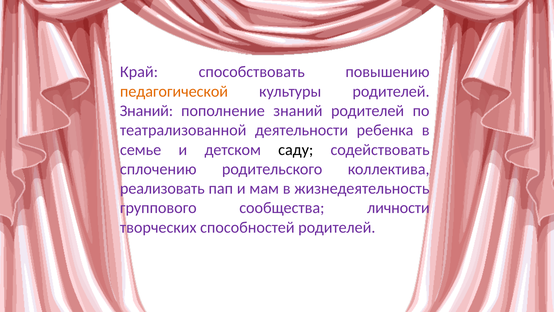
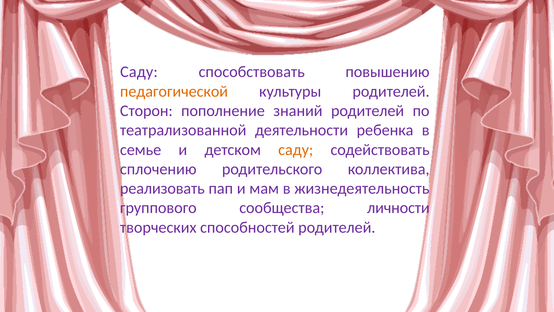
Край at (139, 72): Край -> Саду
Знаний at (146, 111): Знаний -> Сторон
саду at (296, 149) colour: black -> orange
